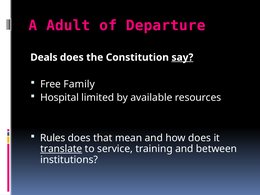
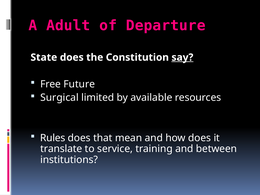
Deals: Deals -> State
Family: Family -> Future
Hospital: Hospital -> Surgical
translate underline: present -> none
